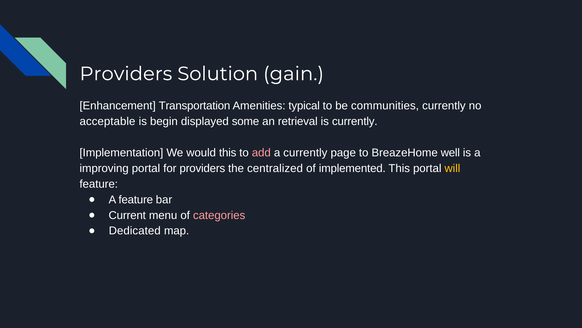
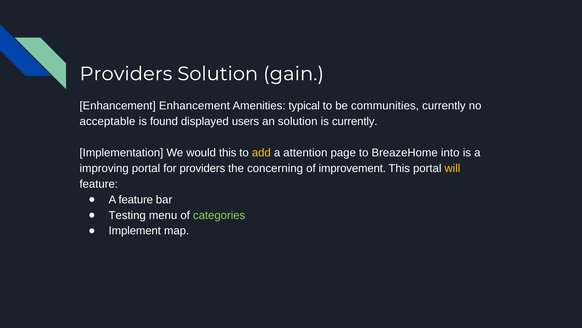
Enhancement Transportation: Transportation -> Enhancement
begin: begin -> found
some: some -> users
an retrieval: retrieval -> solution
add colour: pink -> yellow
a currently: currently -> attention
well: well -> into
centralized: centralized -> concerning
implemented: implemented -> improvement
Current: Current -> Testing
categories colour: pink -> light green
Dedicated: Dedicated -> Implement
